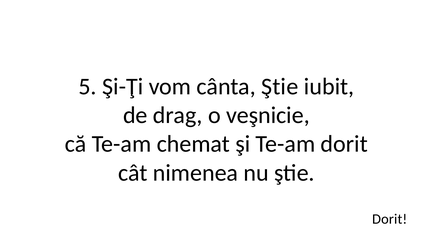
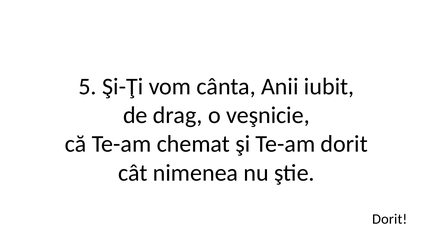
cânta Ştie: Ştie -> Anii
